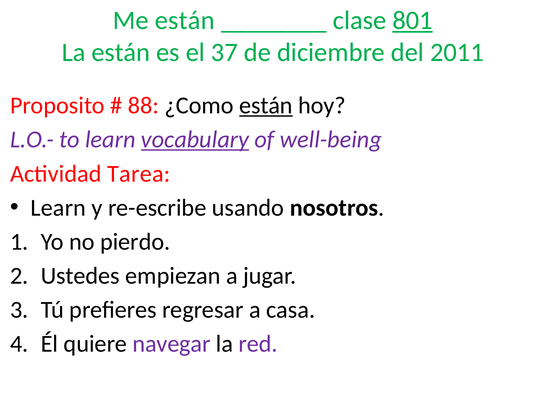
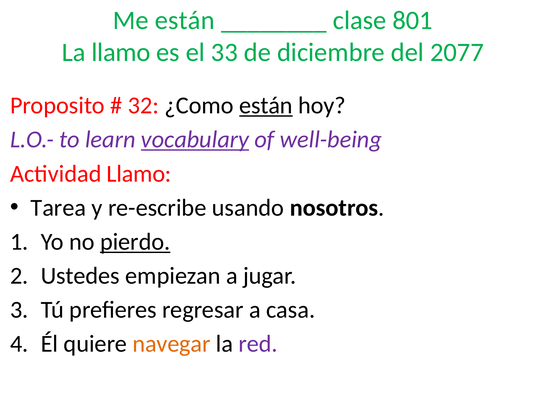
801 underline: present -> none
La están: están -> llamo
37: 37 -> 33
2011: 2011 -> 2077
88: 88 -> 32
Actividad Tarea: Tarea -> Llamo
Learn at (58, 207): Learn -> Tarea
pierdo underline: none -> present
navegar colour: purple -> orange
